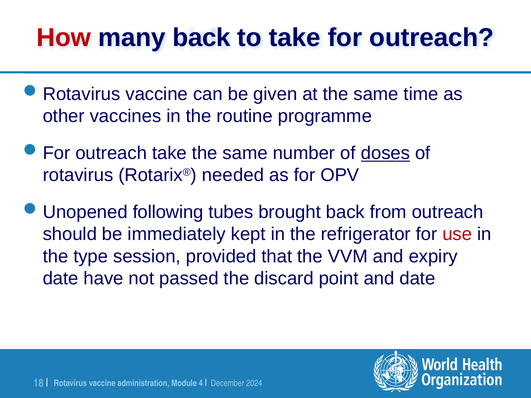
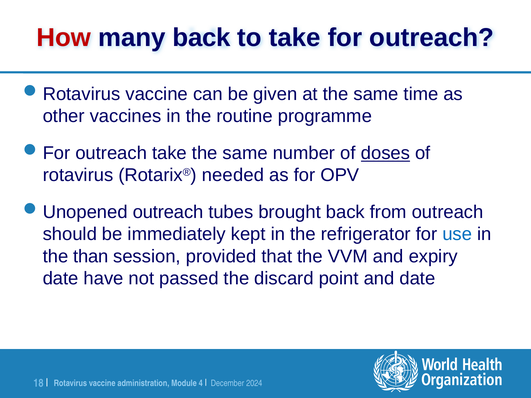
following at (168, 212): following -> outreach
use colour: red -> blue
type: type -> than
